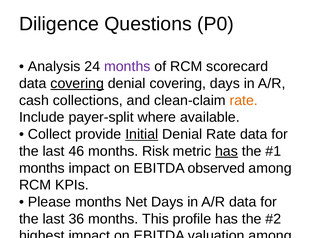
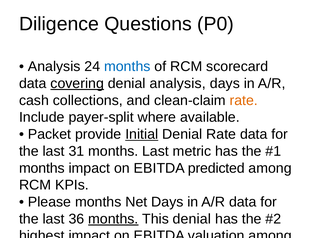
months at (127, 67) colour: purple -> blue
denial covering: covering -> analysis
Collect at (49, 135): Collect -> Packet
46: 46 -> 31
months Risk: Risk -> Last
has at (227, 152) underline: present -> none
observed: observed -> predicted
months at (113, 219) underline: none -> present
This profile: profile -> denial
